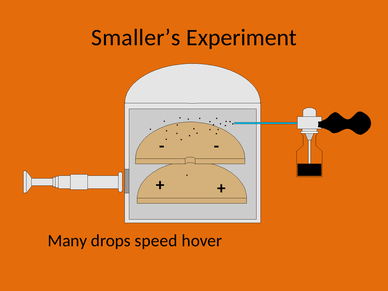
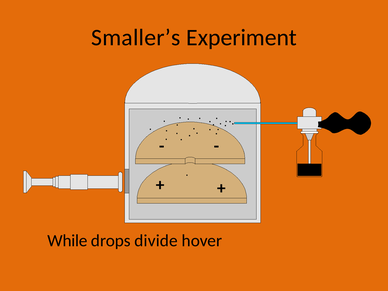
Many: Many -> While
speed: speed -> divide
